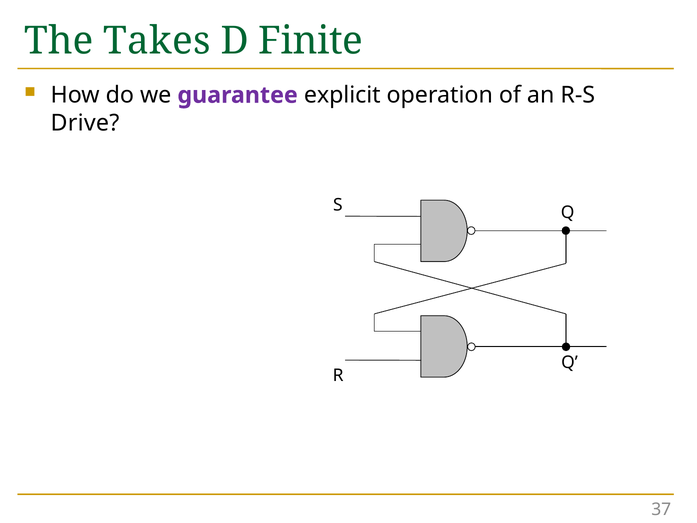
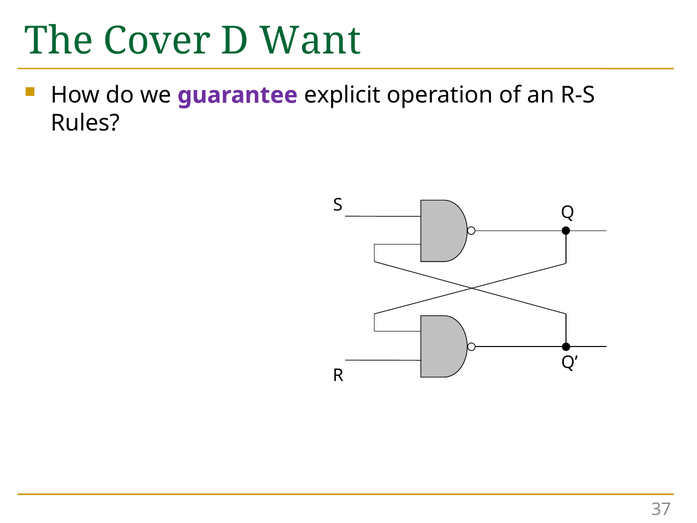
Takes: Takes -> Cover
Finite: Finite -> Want
Drive: Drive -> Rules
